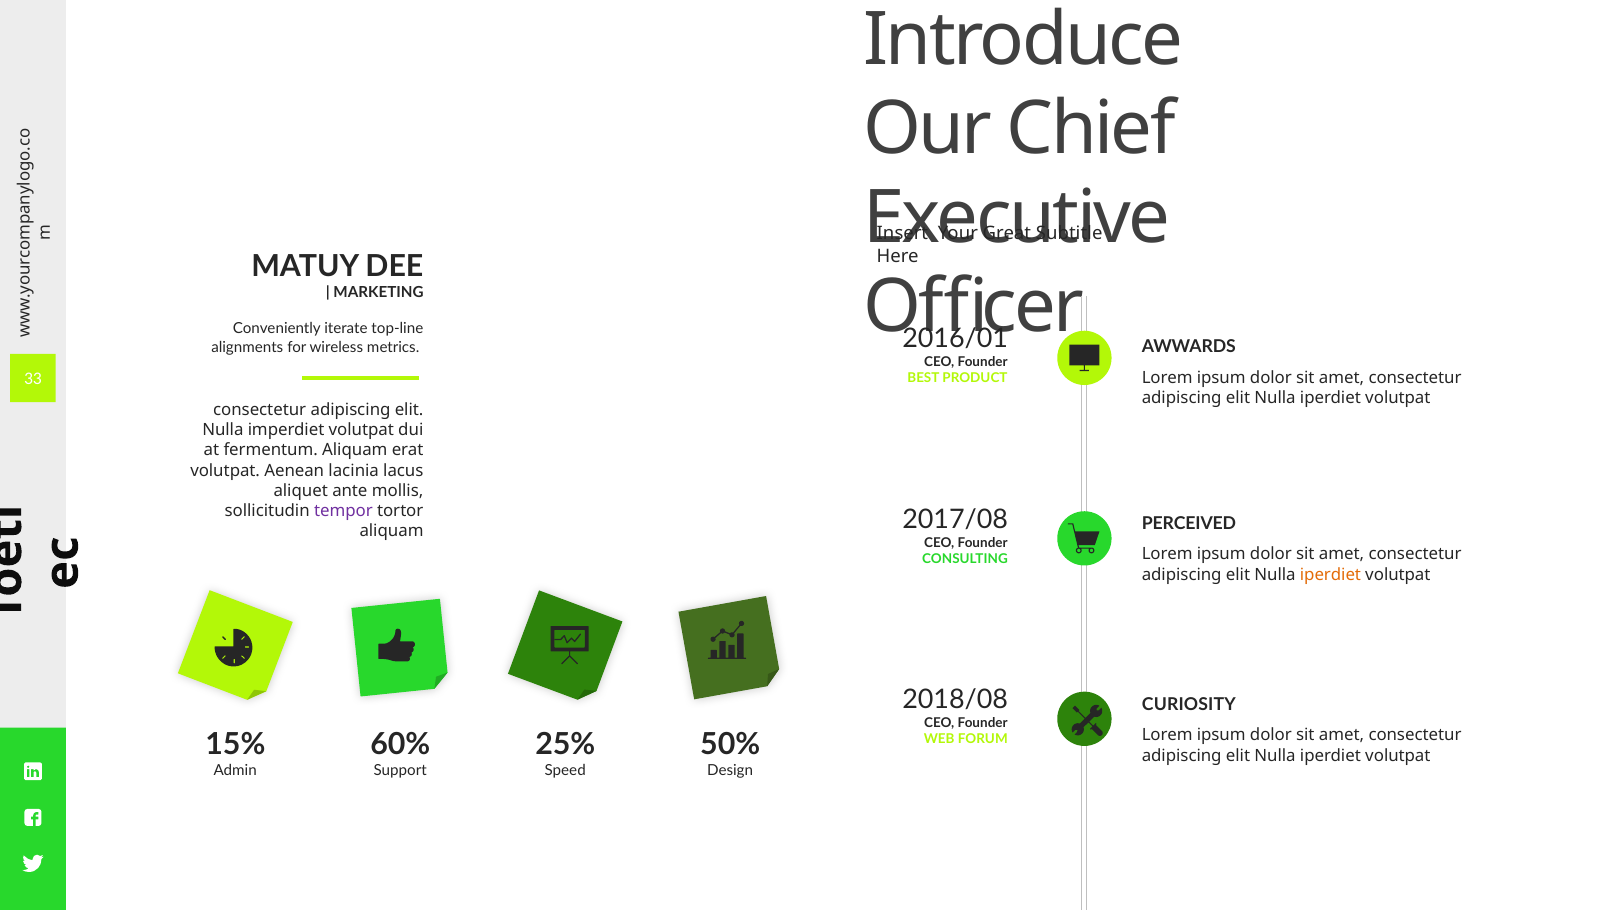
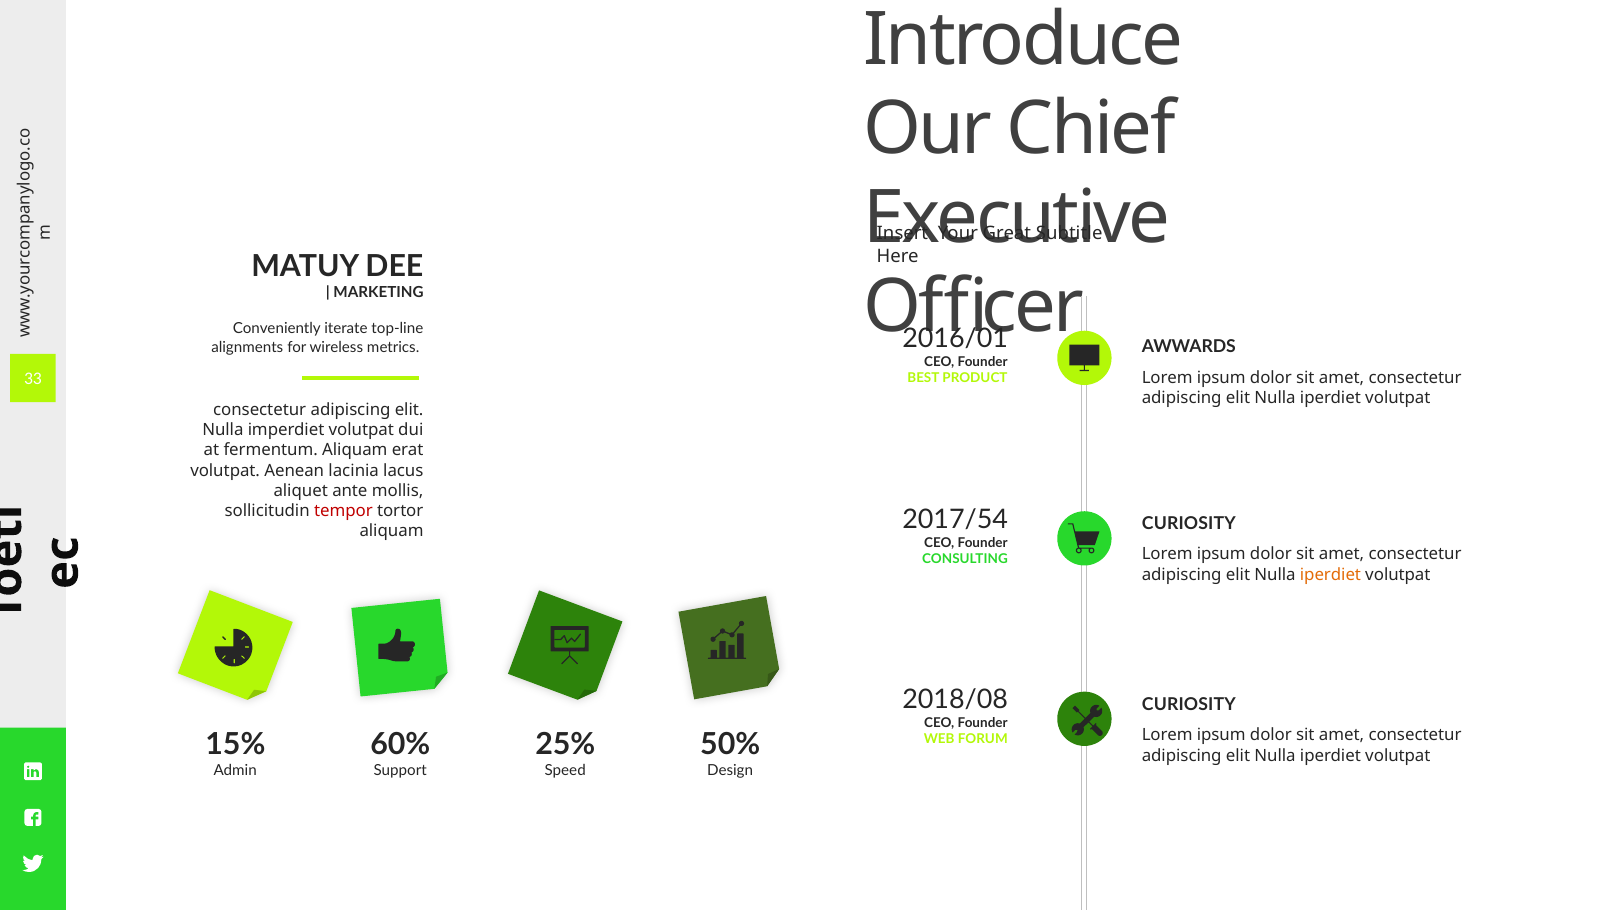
tempor colour: purple -> red
2017/08: 2017/08 -> 2017/54
PERCEIVED at (1189, 523): PERCEIVED -> CURIOSITY
